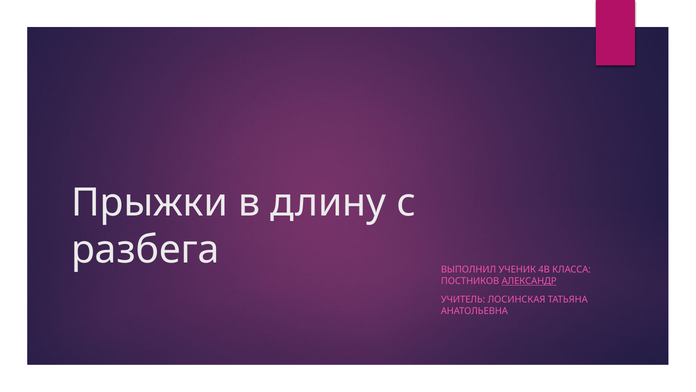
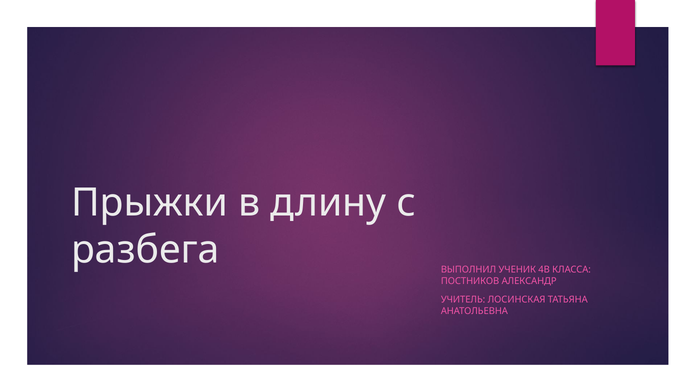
АЛЕКСАНДР underline: present -> none
